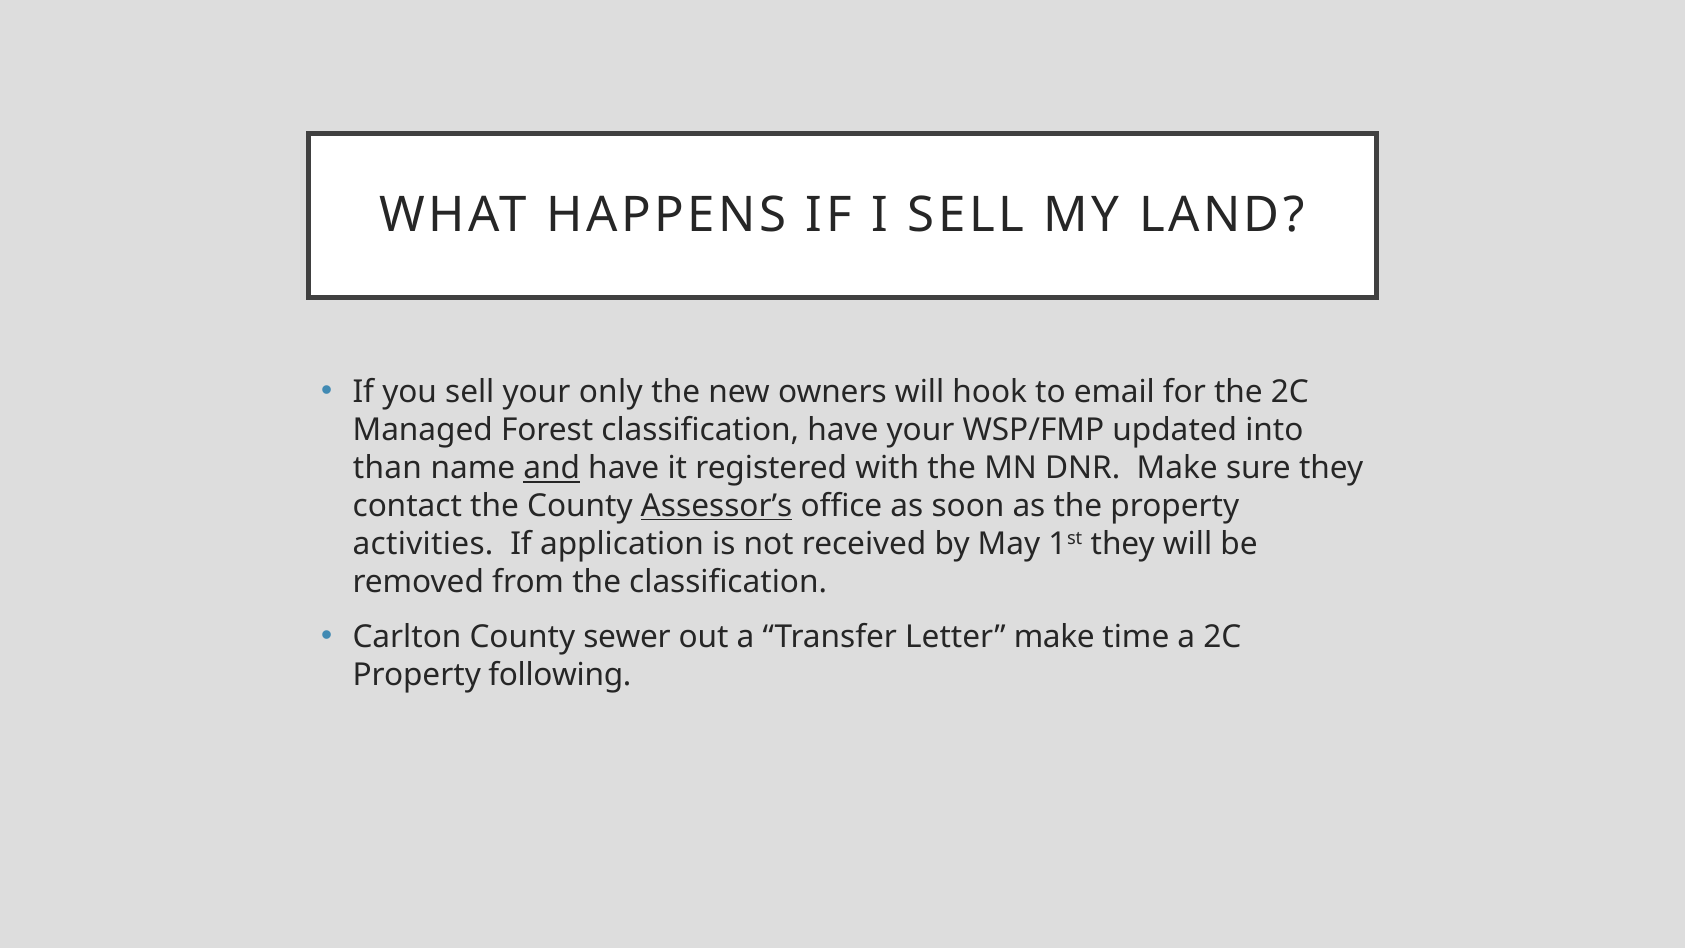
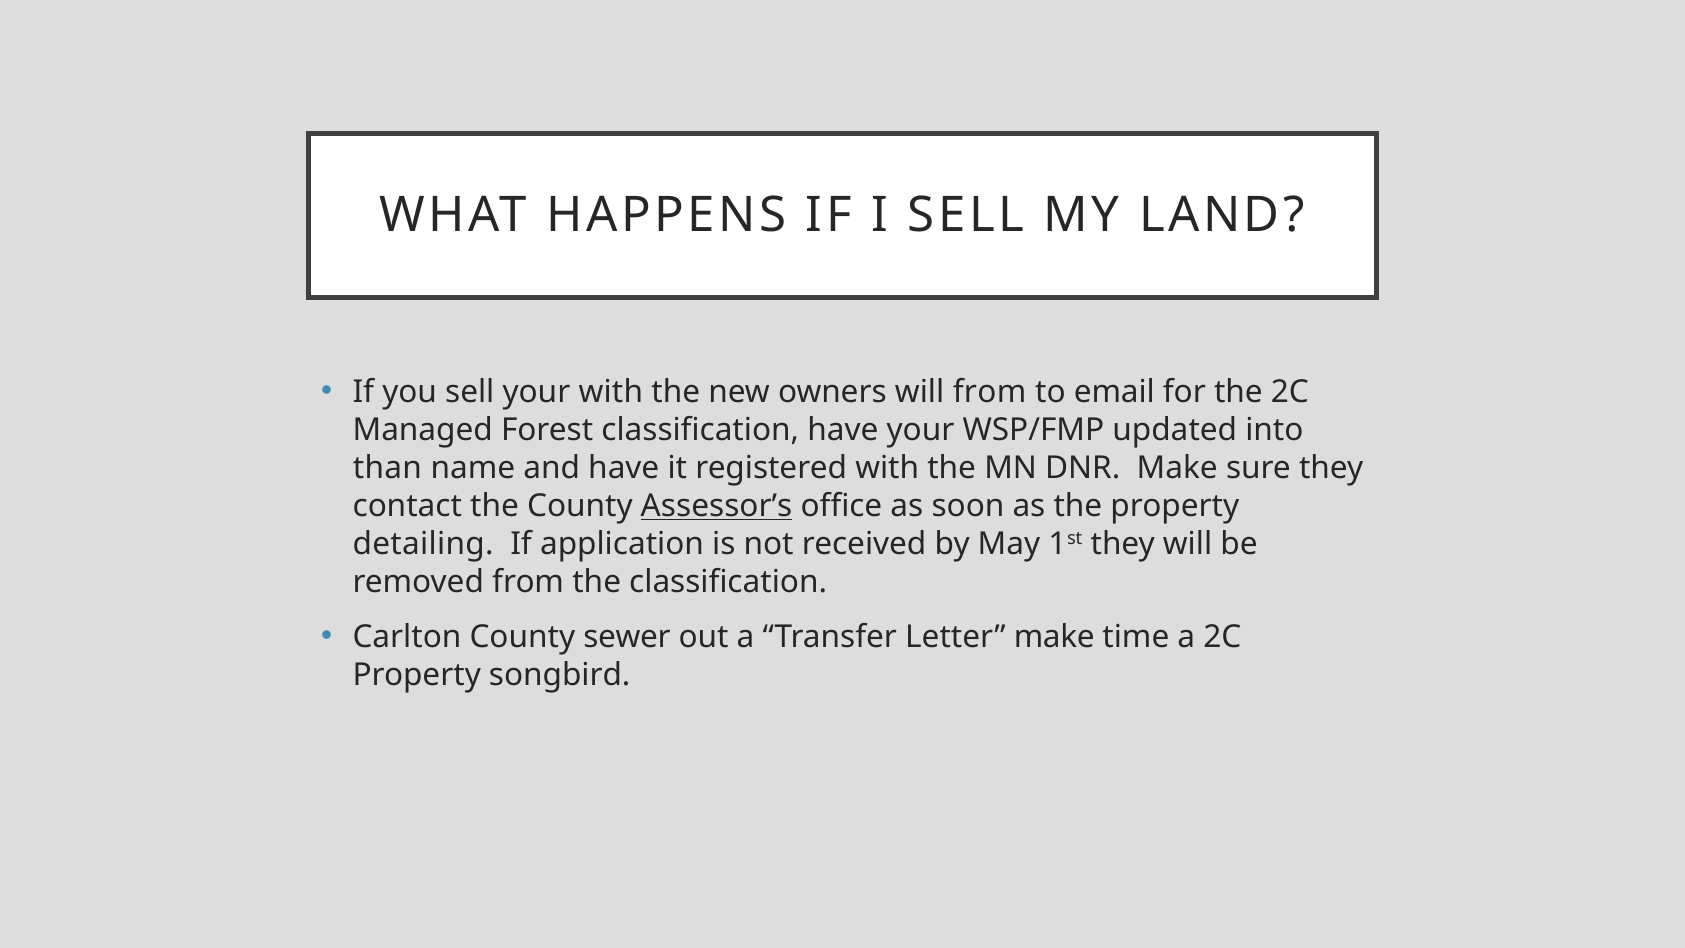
your only: only -> with
will hook: hook -> from
and underline: present -> none
activities: activities -> detailing
following: following -> songbird
